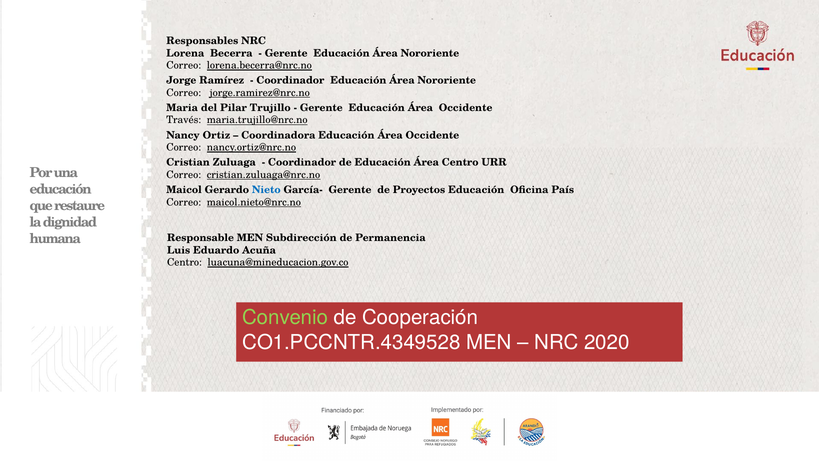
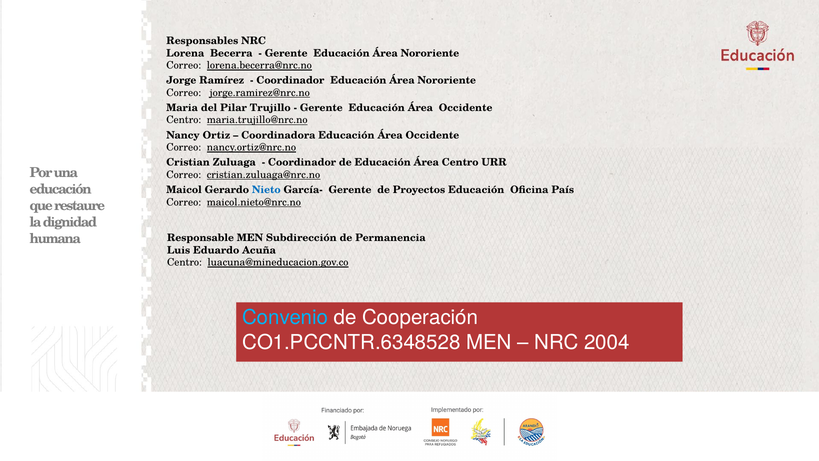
Través at (184, 120): Través -> Centro
Convenio colour: light green -> light blue
CO1.PCCNTR.4349528: CO1.PCCNTR.4349528 -> CO1.PCCNTR.6348528
2020: 2020 -> 2004
